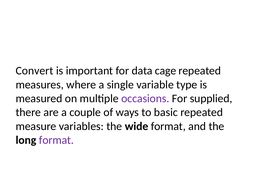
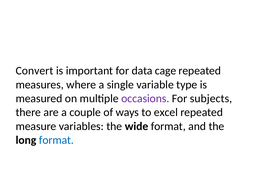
supplied: supplied -> subjects
basic: basic -> excel
format at (56, 140) colour: purple -> blue
